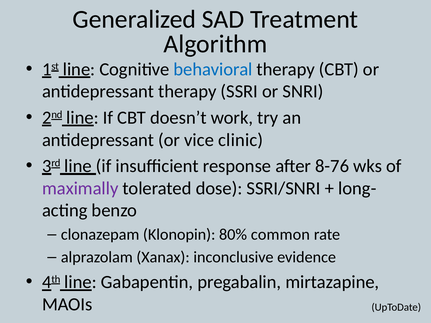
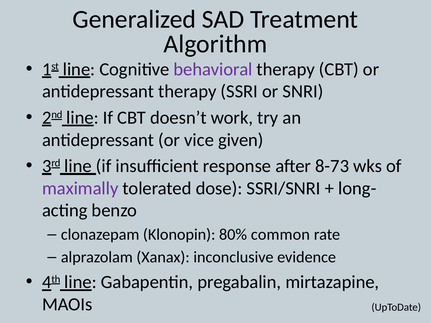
behavioral colour: blue -> purple
clinic: clinic -> given
8-76: 8-76 -> 8-73
